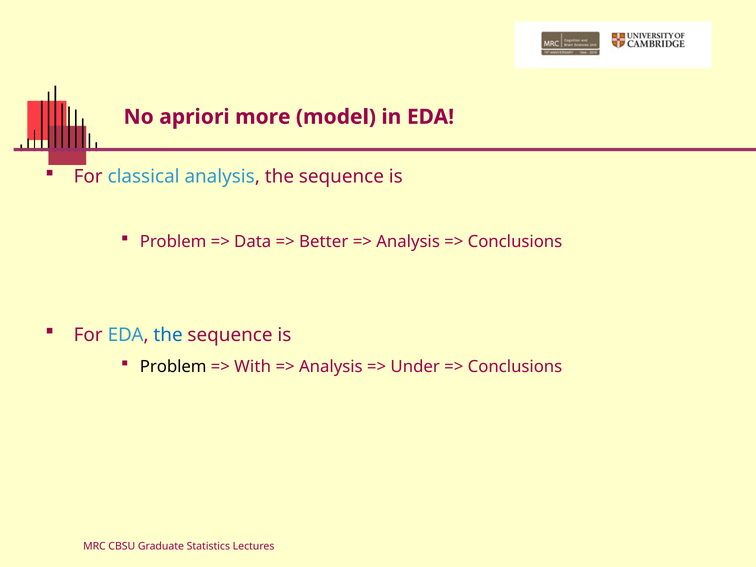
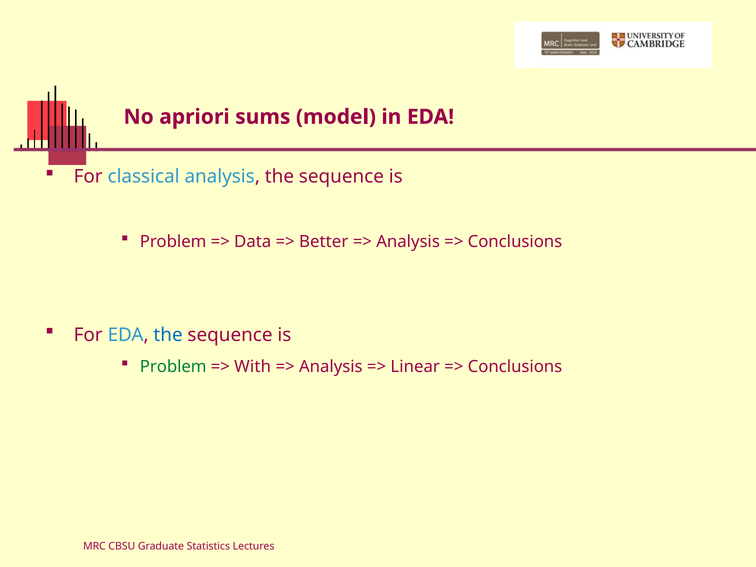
more: more -> sums
Problem at (173, 367) colour: black -> green
Under: Under -> Linear
